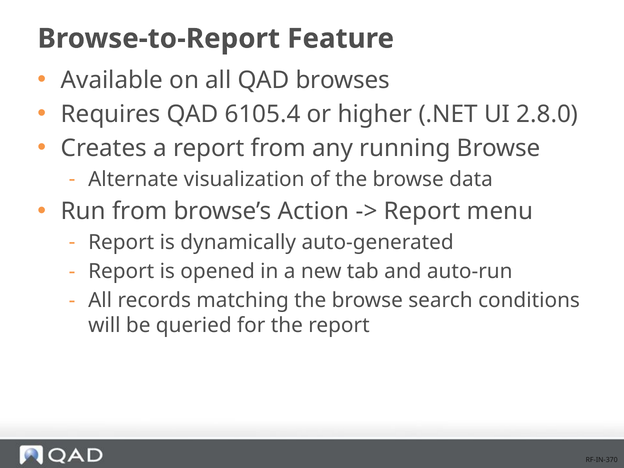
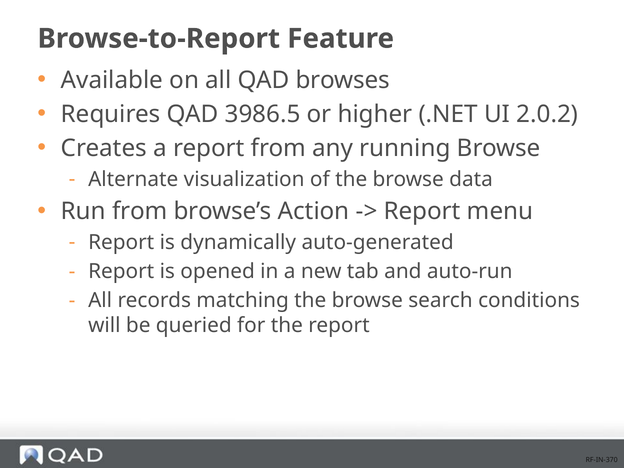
6105.4: 6105.4 -> 3986.5
2.8.0: 2.8.0 -> 2.0.2
